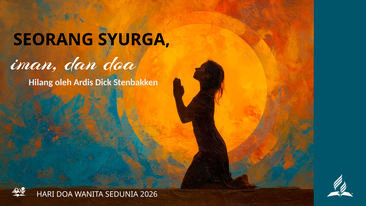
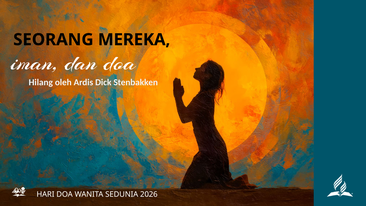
SYURGA: SYURGA -> MEREKA
